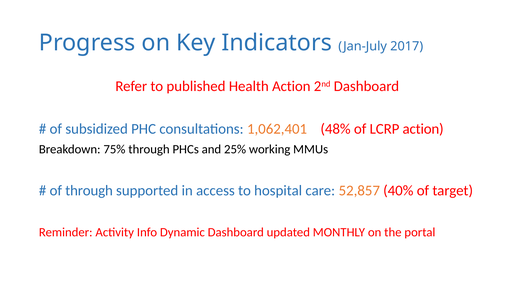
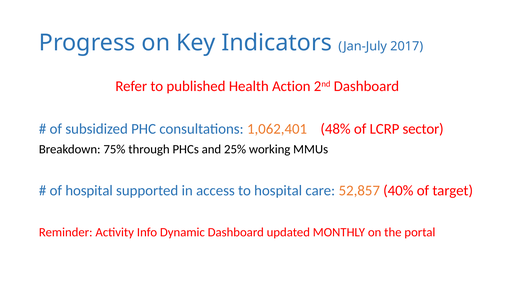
LCRP action: action -> sector
of through: through -> hospital
